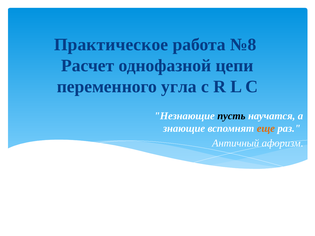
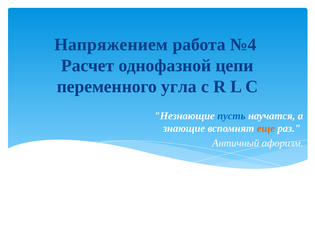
Практическое: Практическое -> Напряжением
№8: №8 -> №4
пусть colour: black -> blue
